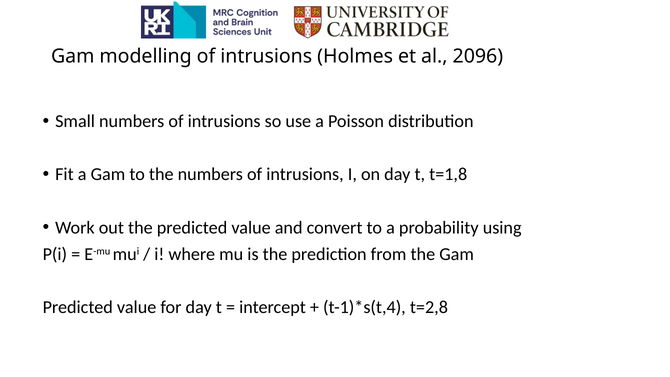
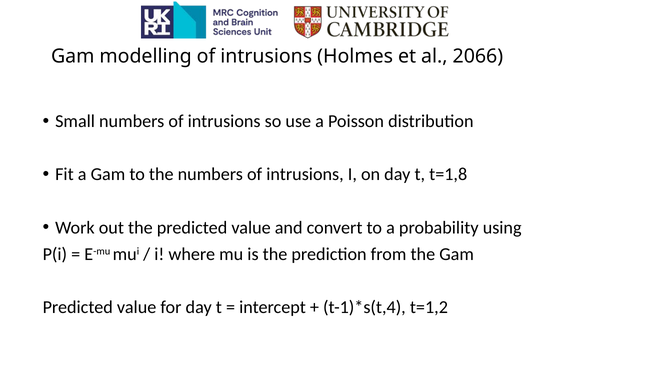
2096: 2096 -> 2066
t=2,8: t=2,8 -> t=1,2
